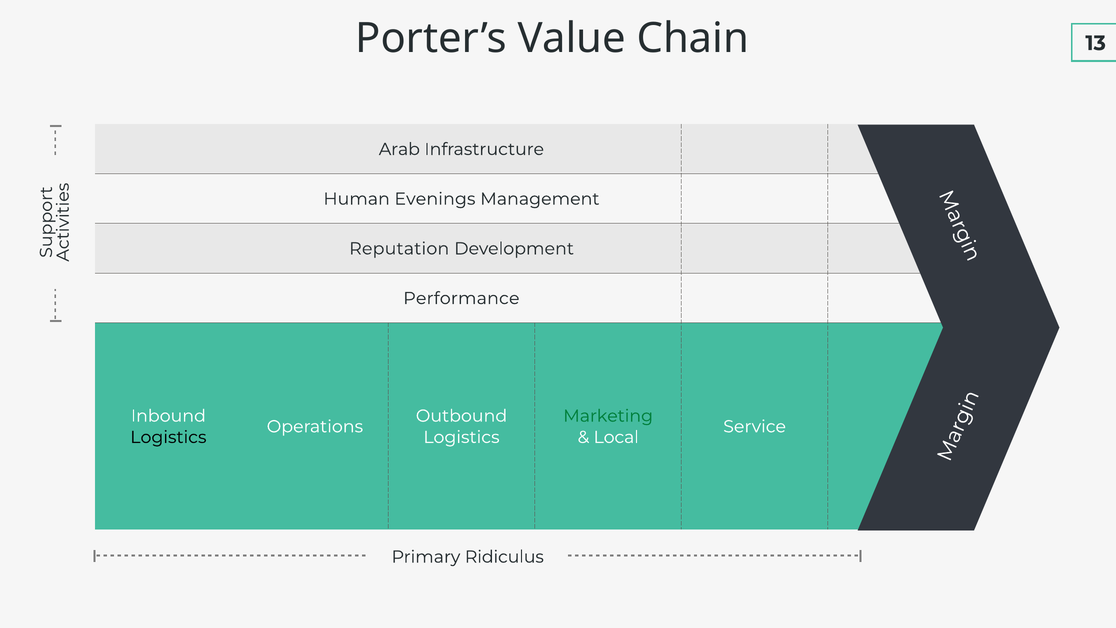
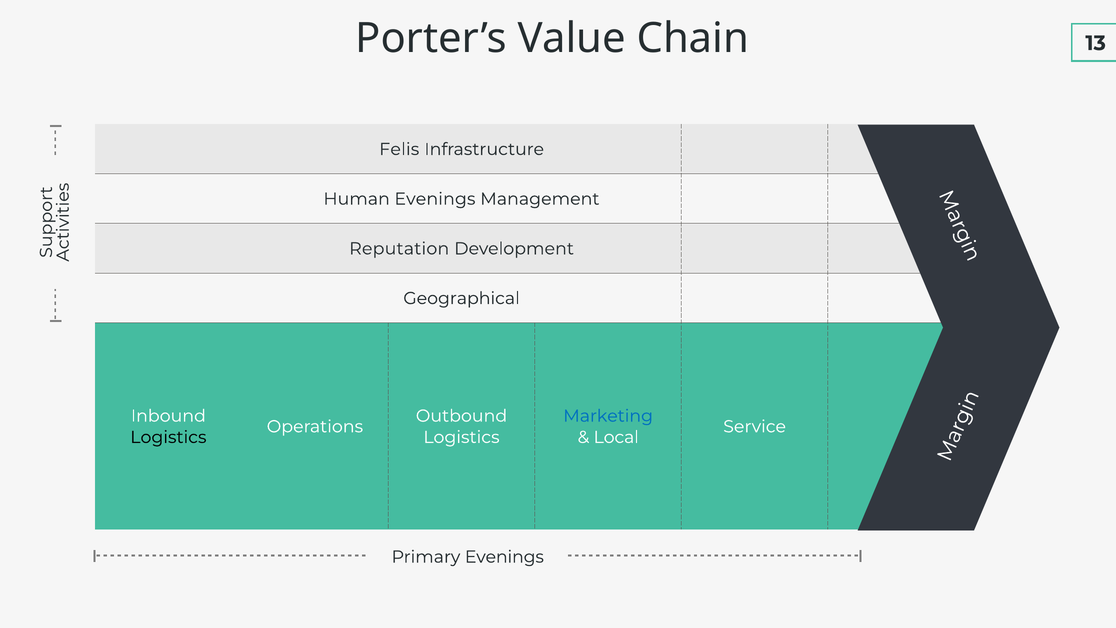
Arab: Arab -> Felis
Performance: Performance -> Geographical
Marketing colour: green -> blue
Primary Ridiculus: Ridiculus -> Evenings
